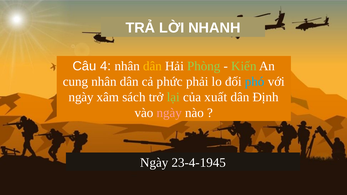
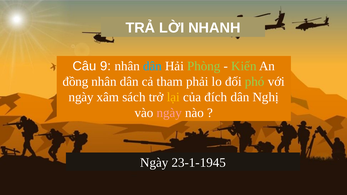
4: 4 -> 9
dân at (152, 66) colour: yellow -> light blue
cung: cung -> đồng
phức: phức -> tham
phó colour: light blue -> light green
lại colour: light green -> yellow
xuất: xuất -> đích
Định: Định -> Nghị
23-4-1945: 23-4-1945 -> 23-1-1945
